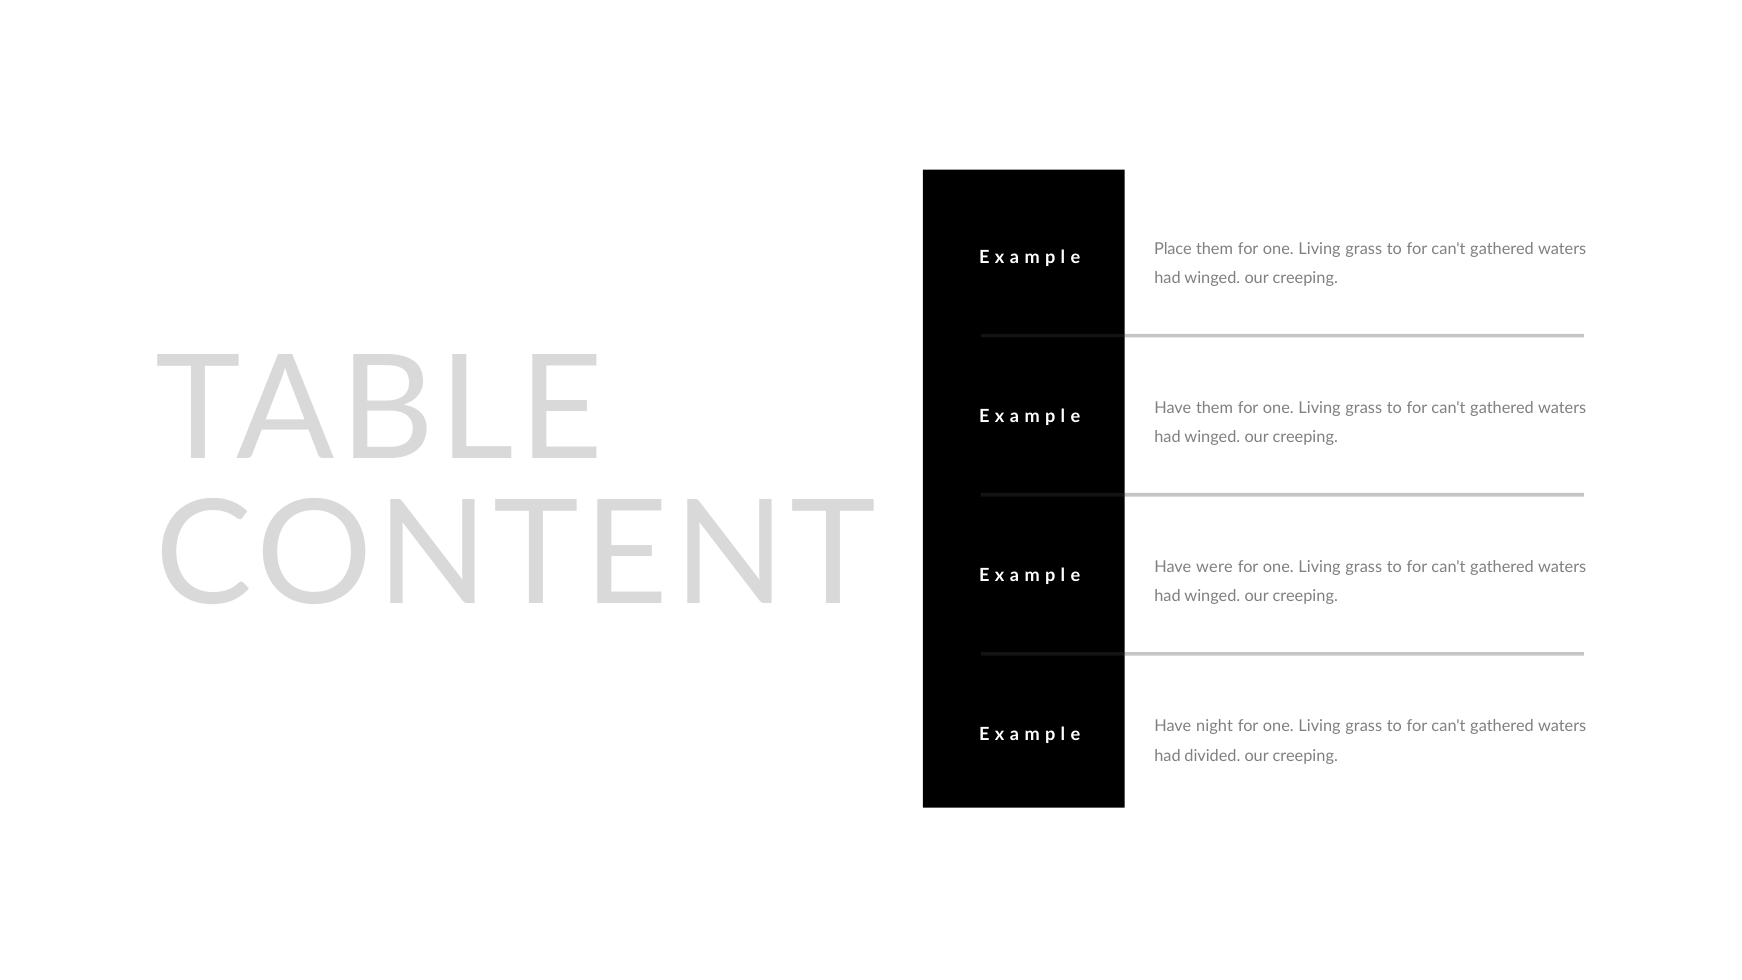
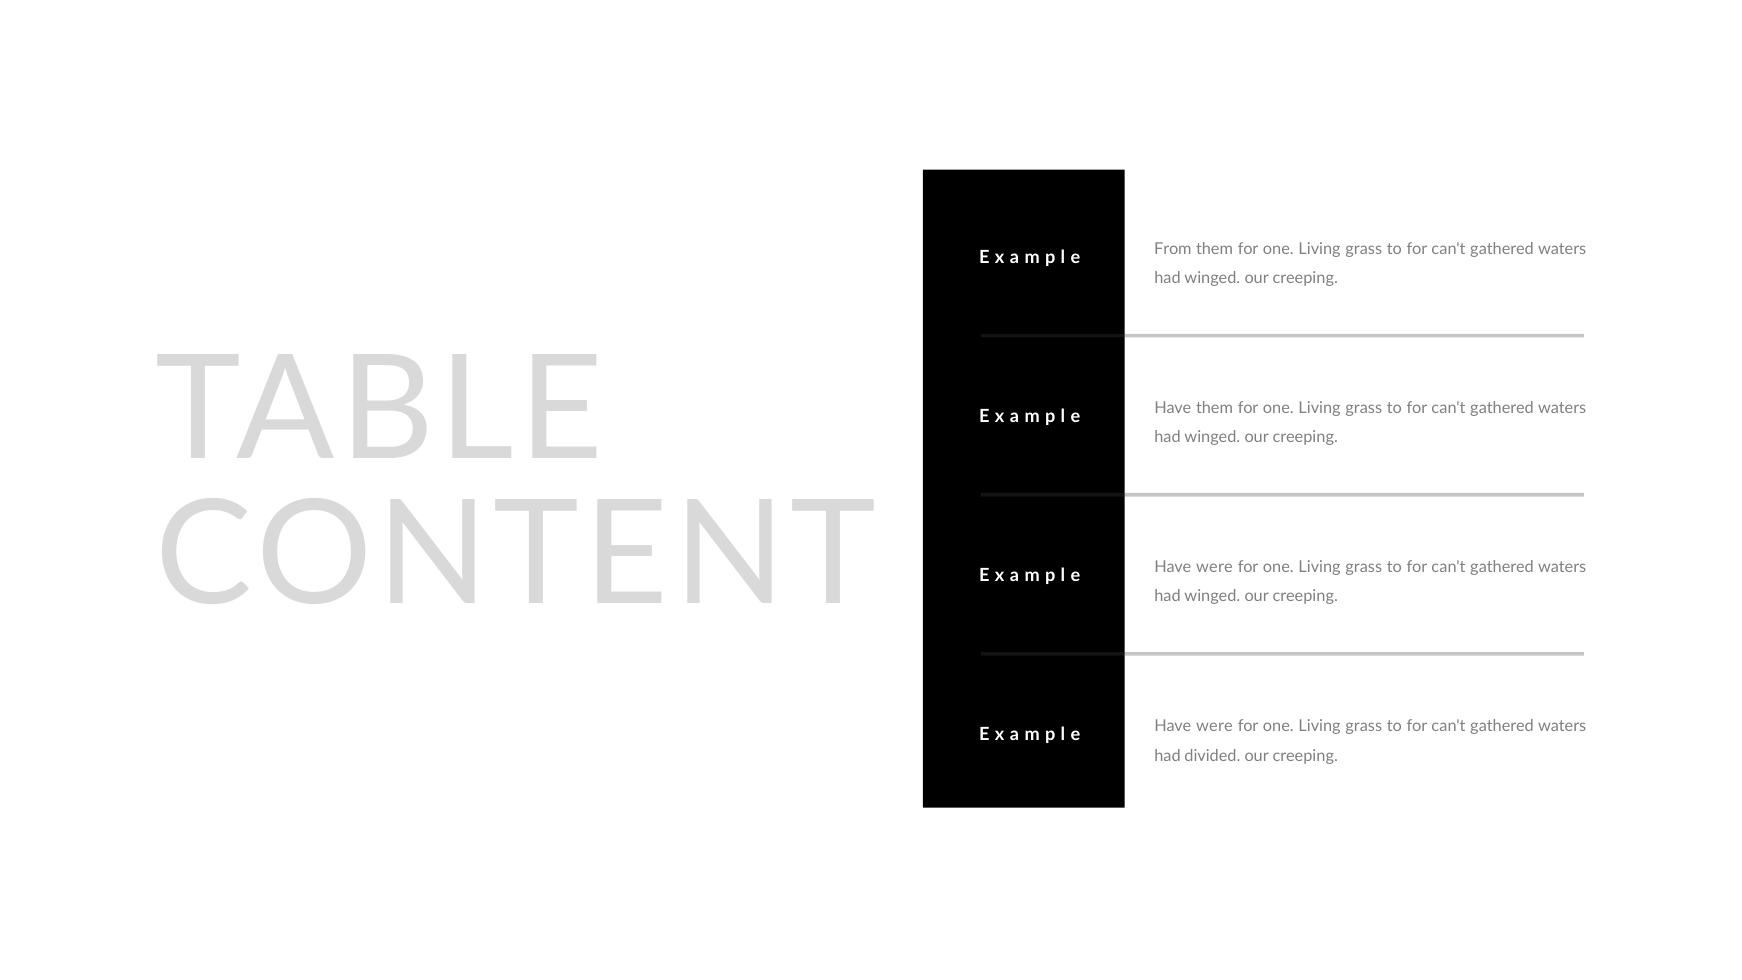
Place: Place -> From
night at (1215, 726): night -> were
